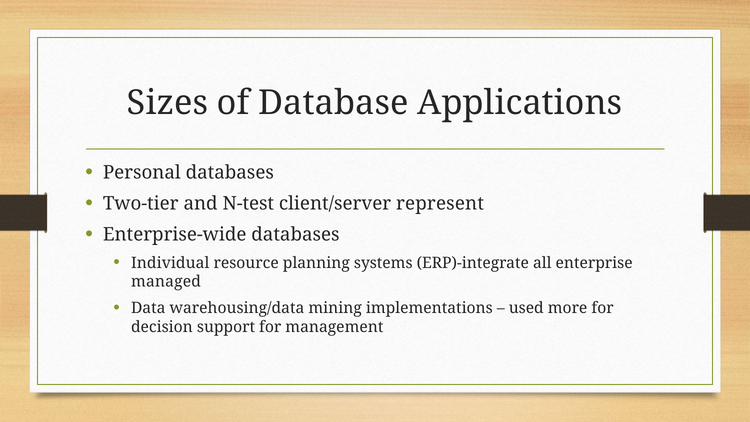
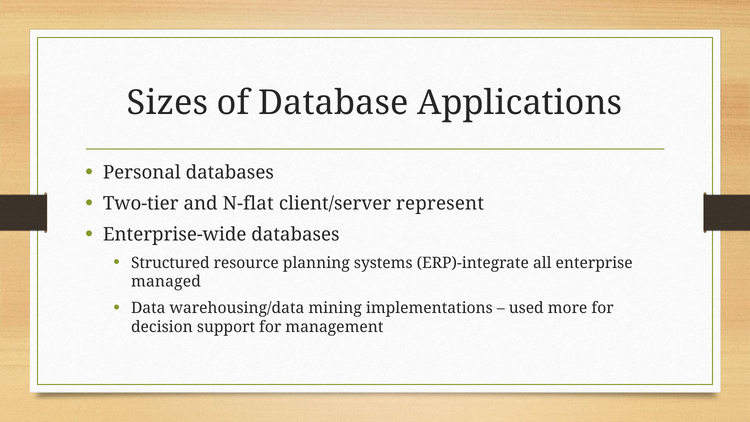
N-test: N-test -> N-flat
Individual: Individual -> Structured
